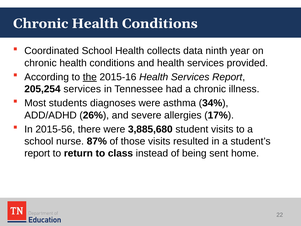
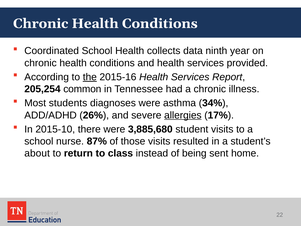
205,254 services: services -> common
allergies underline: none -> present
2015-56: 2015-56 -> 2015-10
report at (37, 153): report -> about
